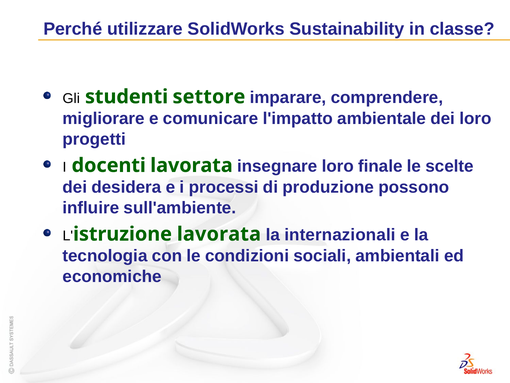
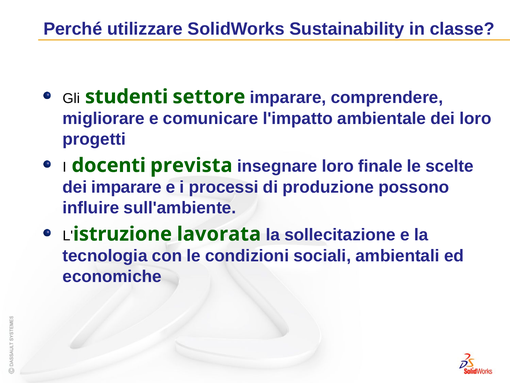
docenti lavorata: lavorata -> prevista
dei desidera: desidera -> imparare
internazionali: internazionali -> sollecitazione
